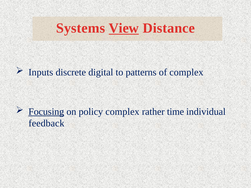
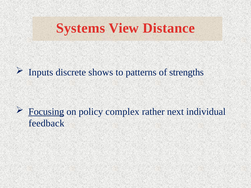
View underline: present -> none
digital: digital -> shows
of complex: complex -> strengths
time: time -> next
